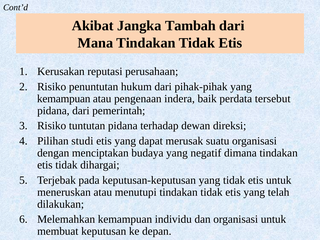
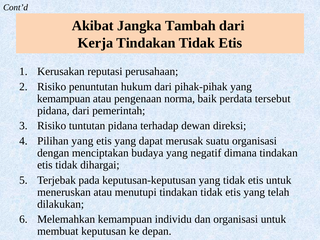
Mana: Mana -> Kerja
indera: indera -> norma
Pilihan studi: studi -> yang
